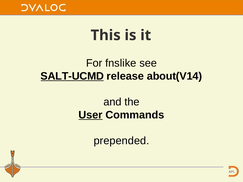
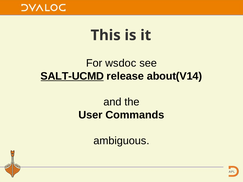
fnslike: fnslike -> wsdoc
User underline: present -> none
prepended: prepended -> ambiguous
